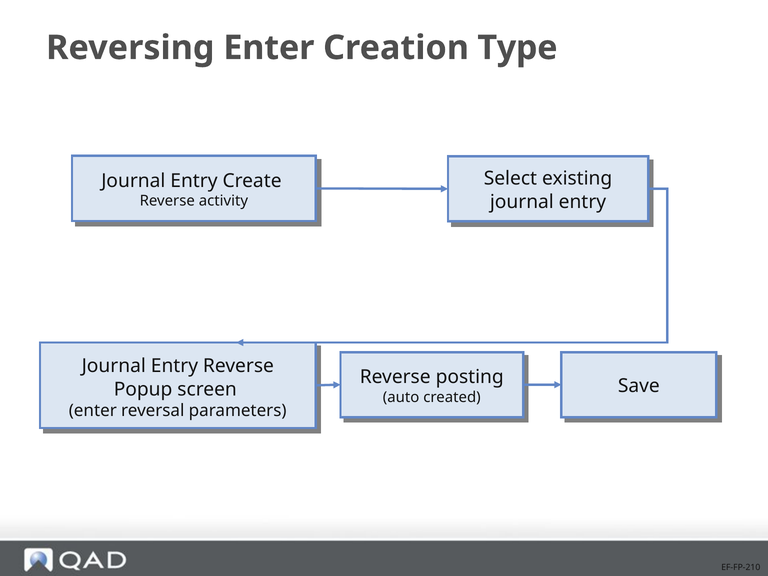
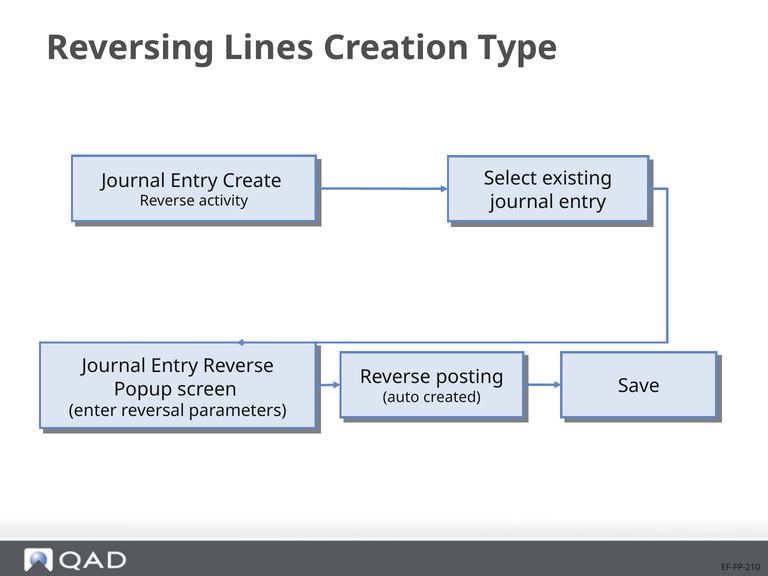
Reversing Enter: Enter -> Lines
